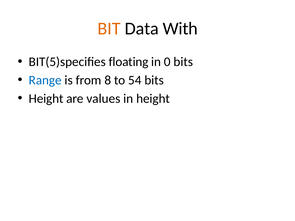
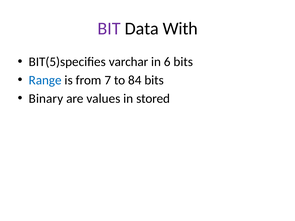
BIT colour: orange -> purple
floating: floating -> varchar
0: 0 -> 6
8: 8 -> 7
54: 54 -> 84
Height at (46, 99): Height -> Binary
in height: height -> stored
